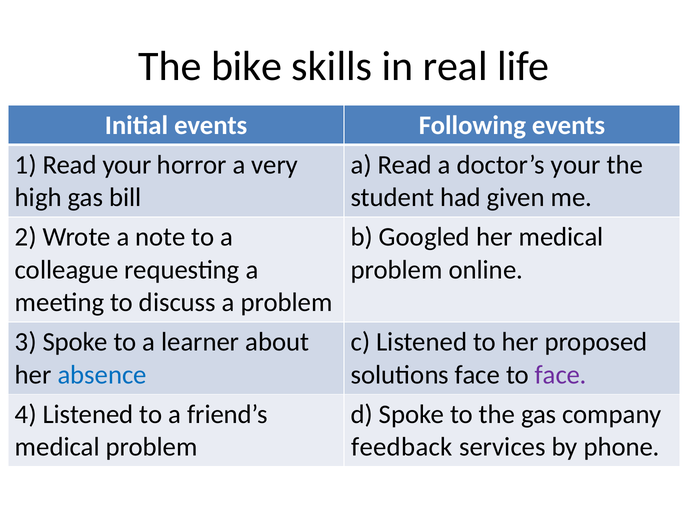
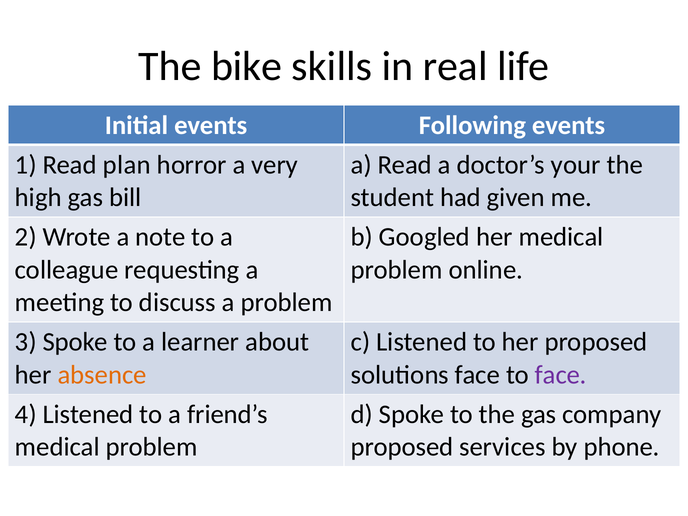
Read your: your -> plan
absence colour: blue -> orange
feedback at (402, 447): feedback -> proposed
